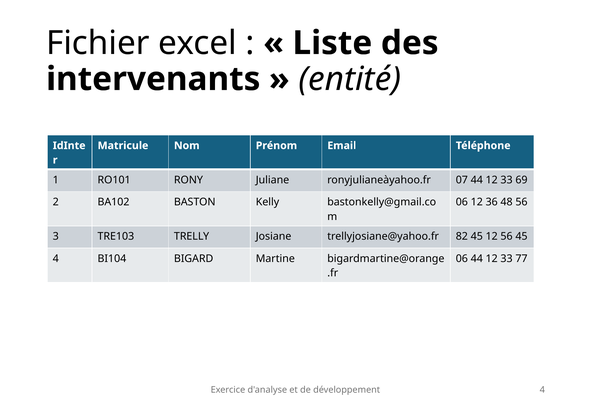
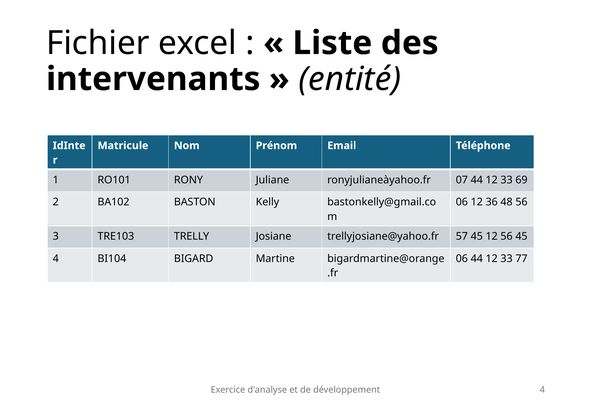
82: 82 -> 57
